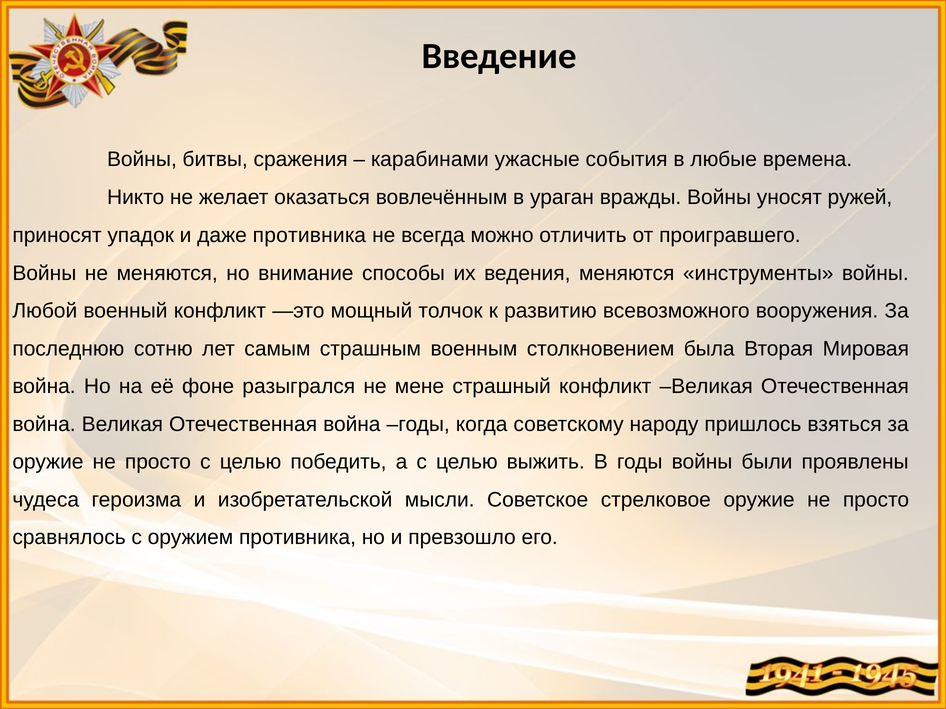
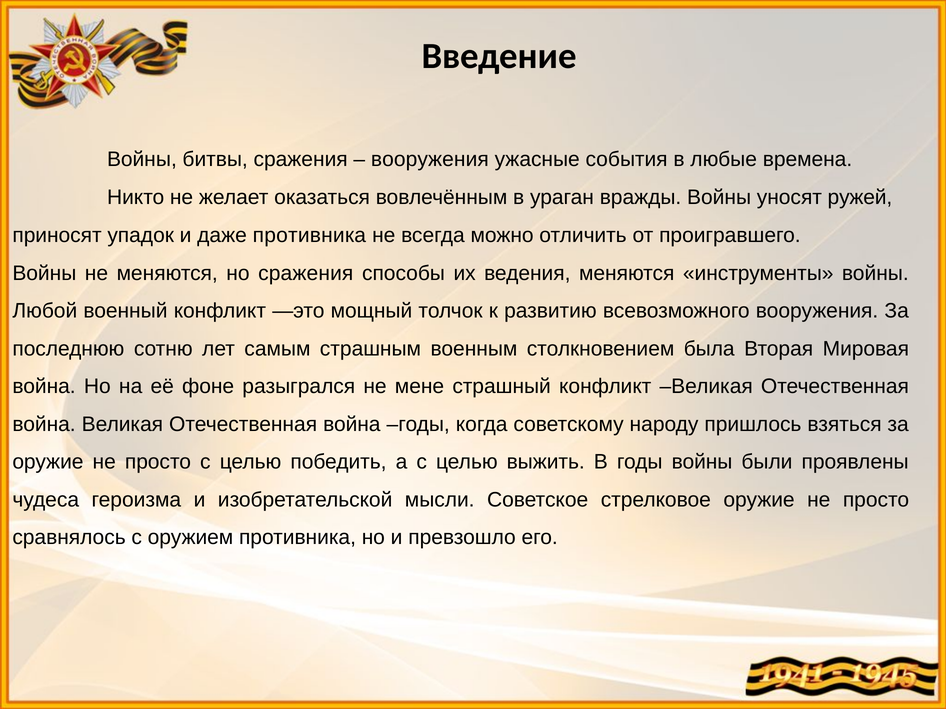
карабинами at (430, 159): карабинами -> вооружения
но внимание: внимание -> сражения
